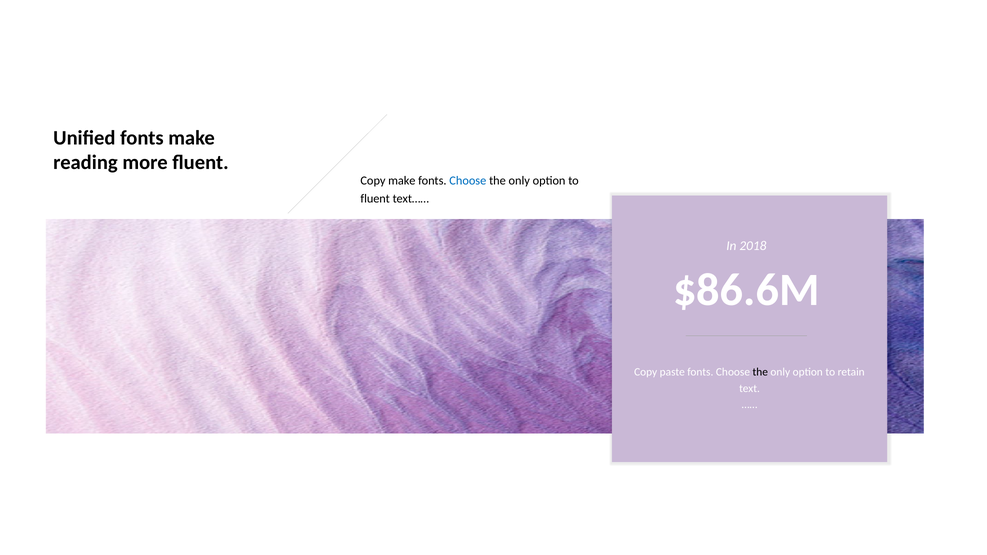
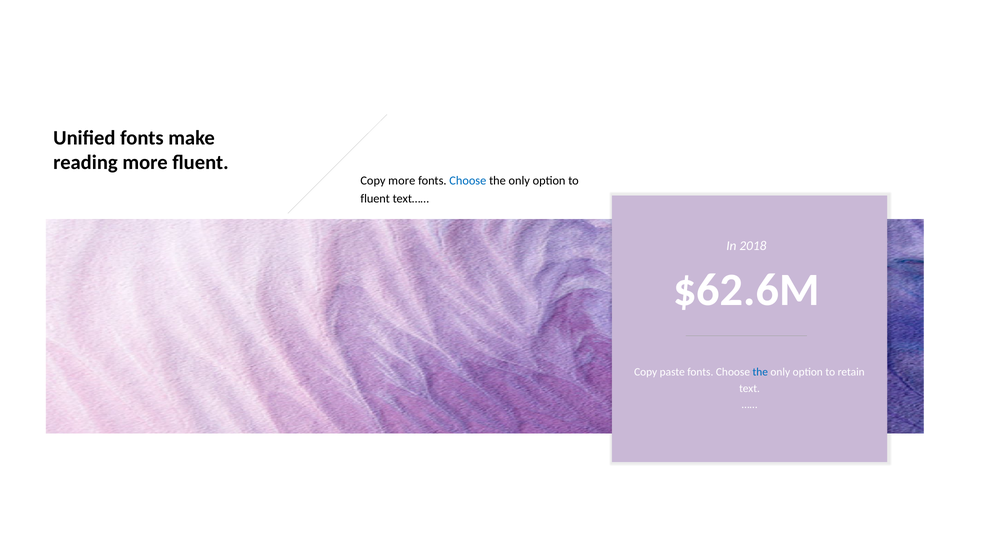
Copy make: make -> more
$86.6M: $86.6M -> $62.6M
the at (760, 372) colour: black -> blue
